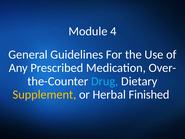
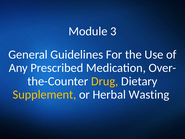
4: 4 -> 3
Drug colour: light blue -> yellow
Finished: Finished -> Wasting
